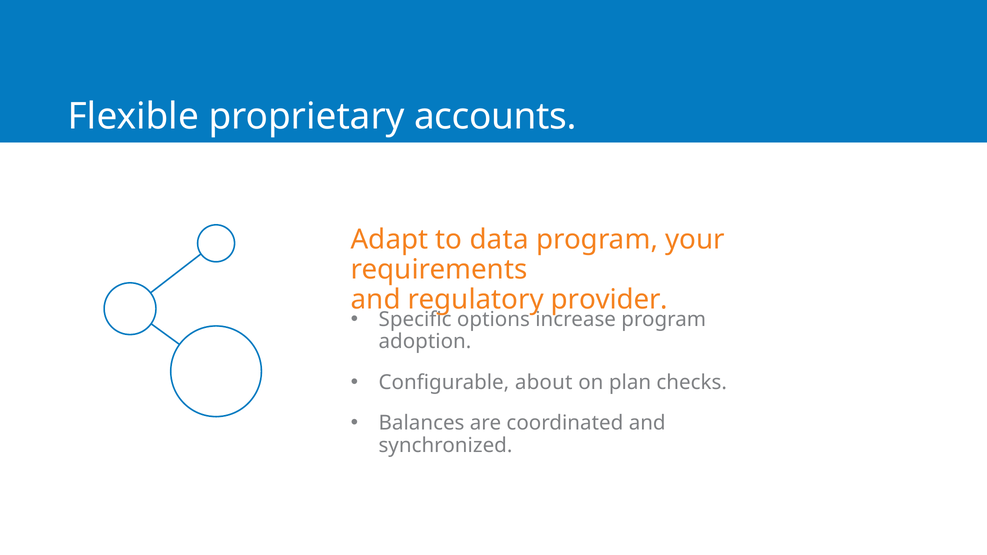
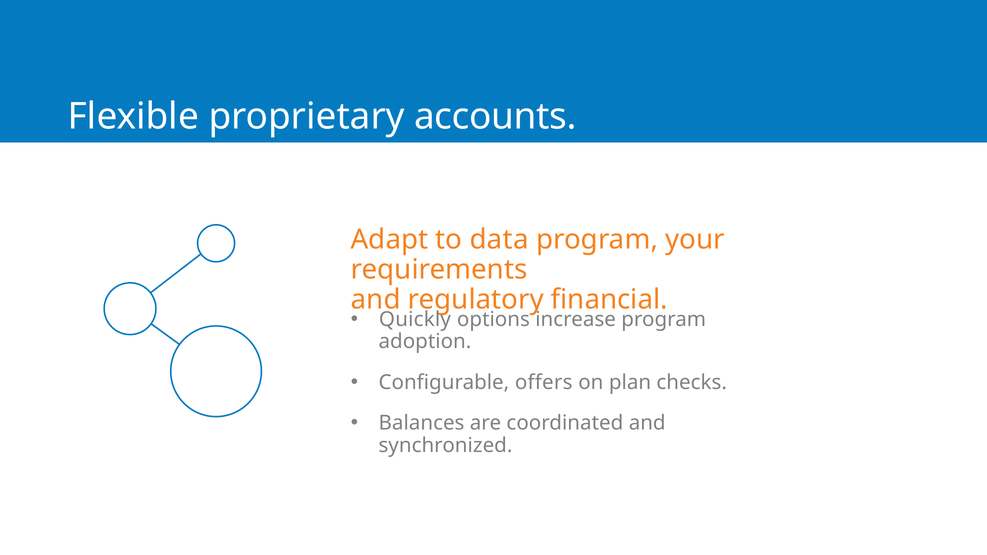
provider: provider -> financial
Specific: Specific -> Quickly
about: about -> offers
